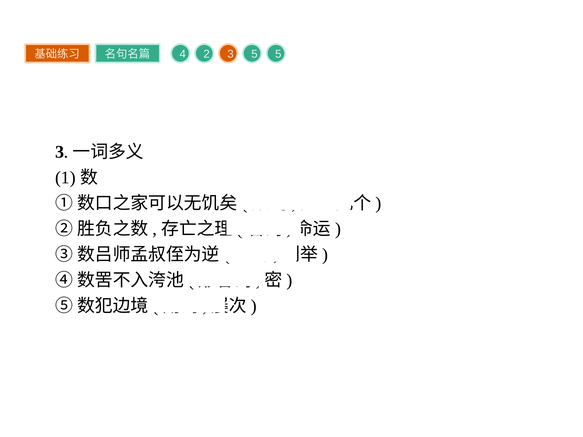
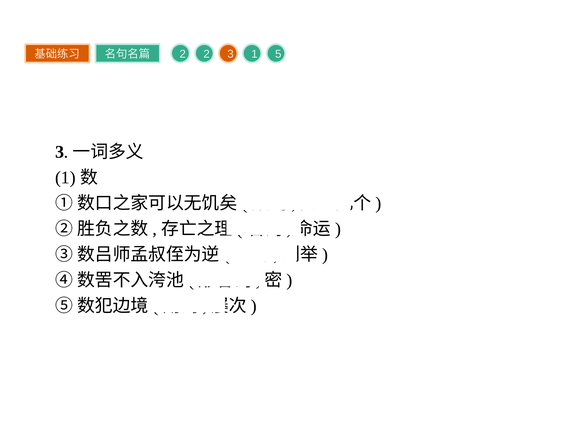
4 at (183, 54): 4 -> 2
3 5: 5 -> 1
